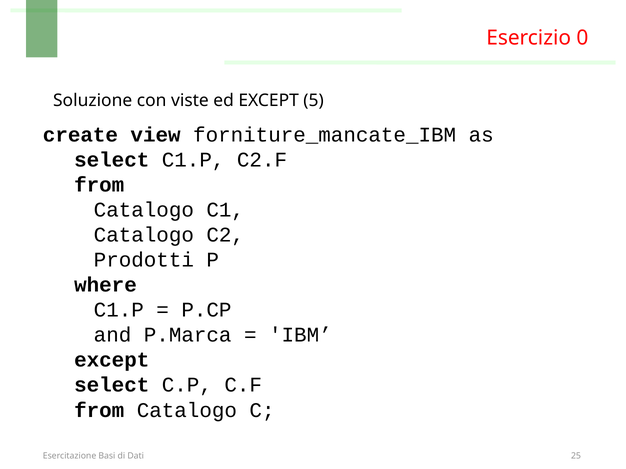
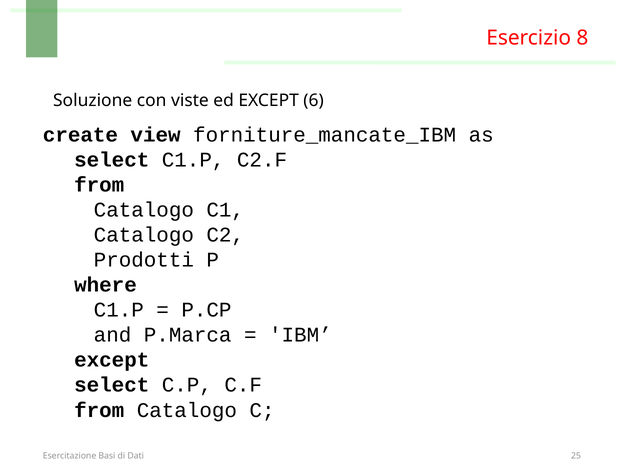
0: 0 -> 8
5: 5 -> 6
